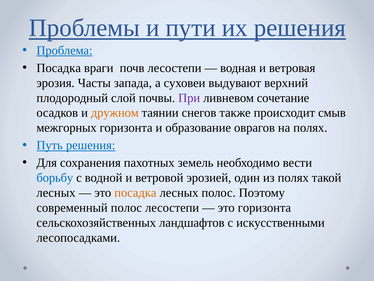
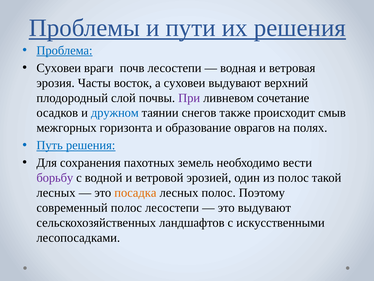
Посадка at (59, 68): Посадка -> Суховеи
запада: запада -> восток
дружном colour: orange -> blue
борьбу colour: blue -> purple
из полях: полях -> полос
это горизонта: горизонта -> выдувают
